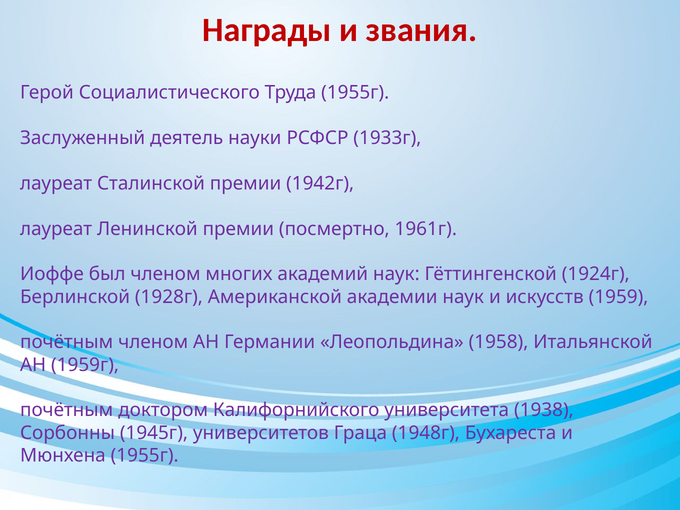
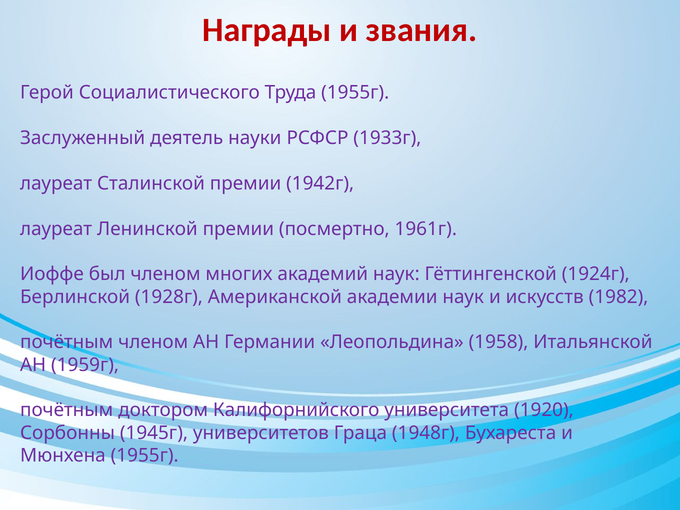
1959: 1959 -> 1982
1938: 1938 -> 1920
